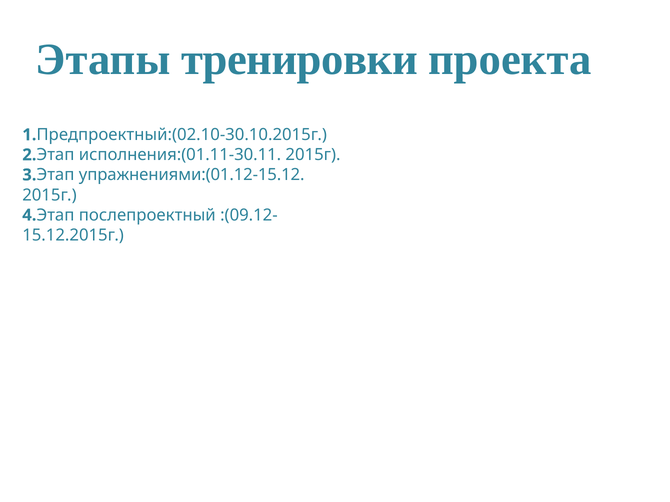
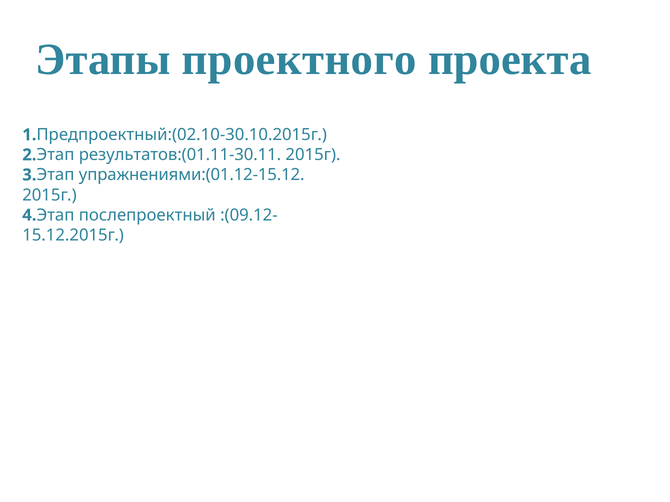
тренировки: тренировки -> проектного
исполнения:(01.11-30.11: исполнения:(01.11-30.11 -> результатов:(01.11-30.11
